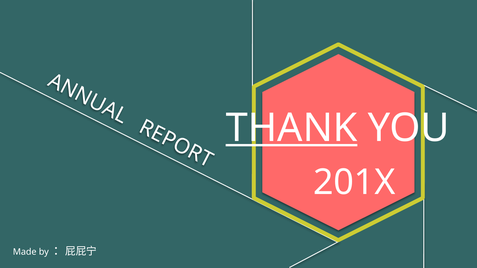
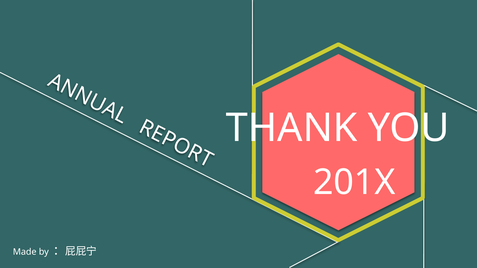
THANK underline: present -> none
